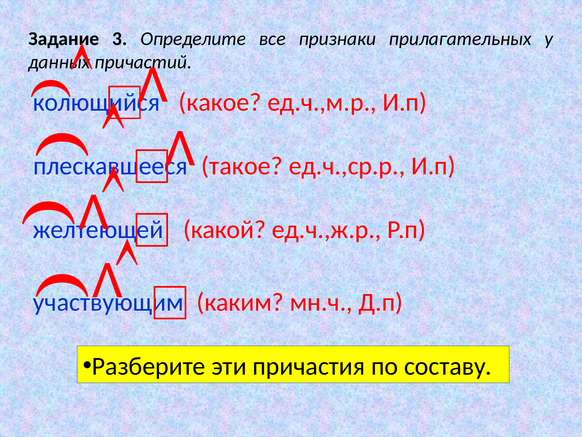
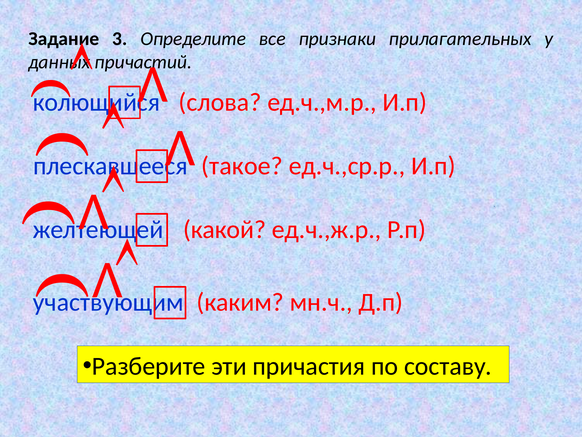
какое: какое -> слова
